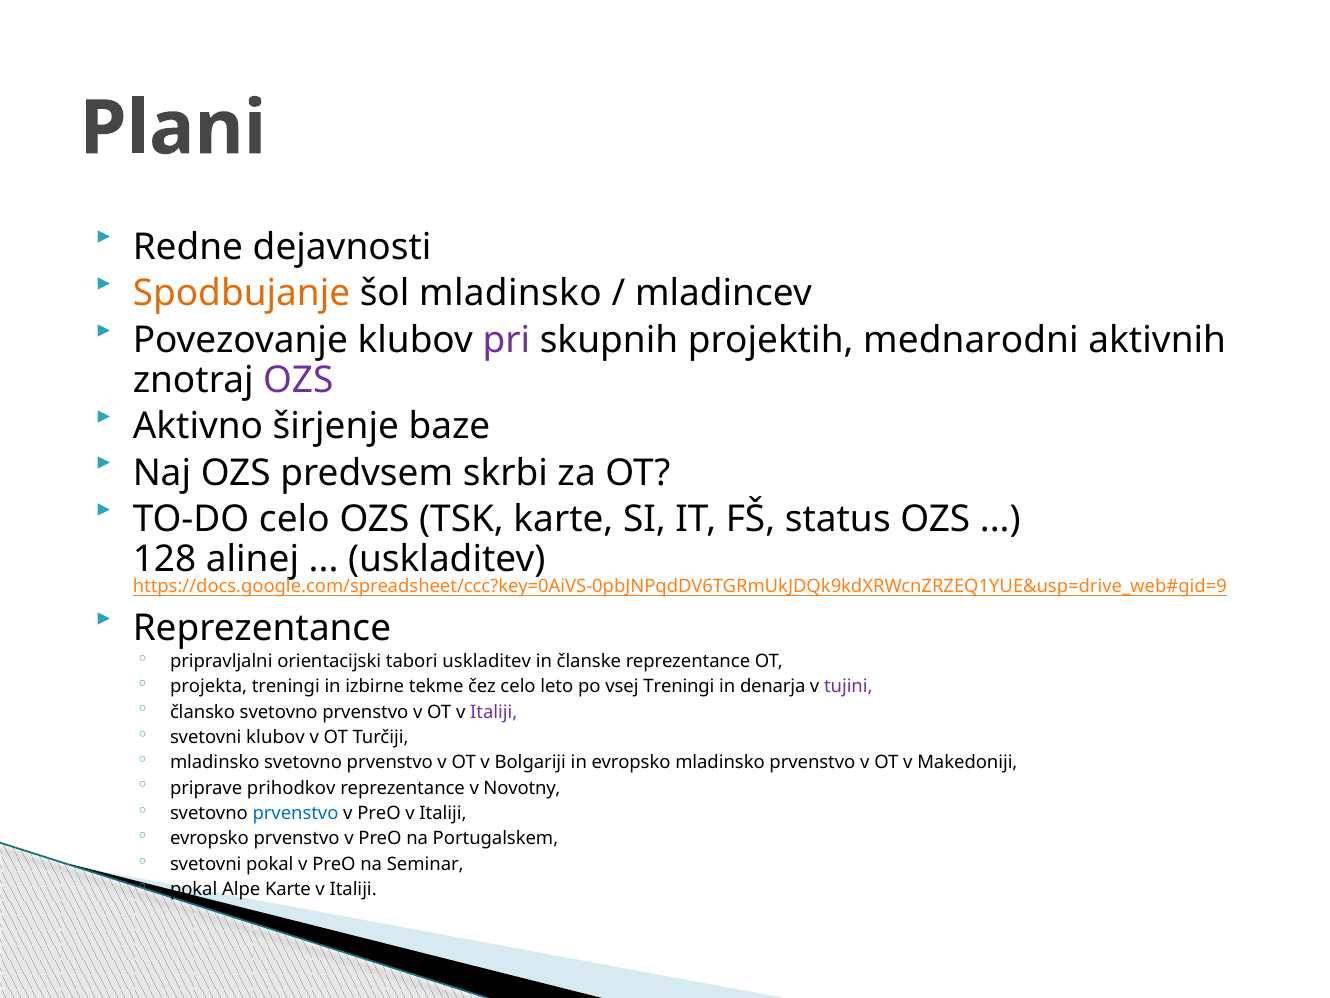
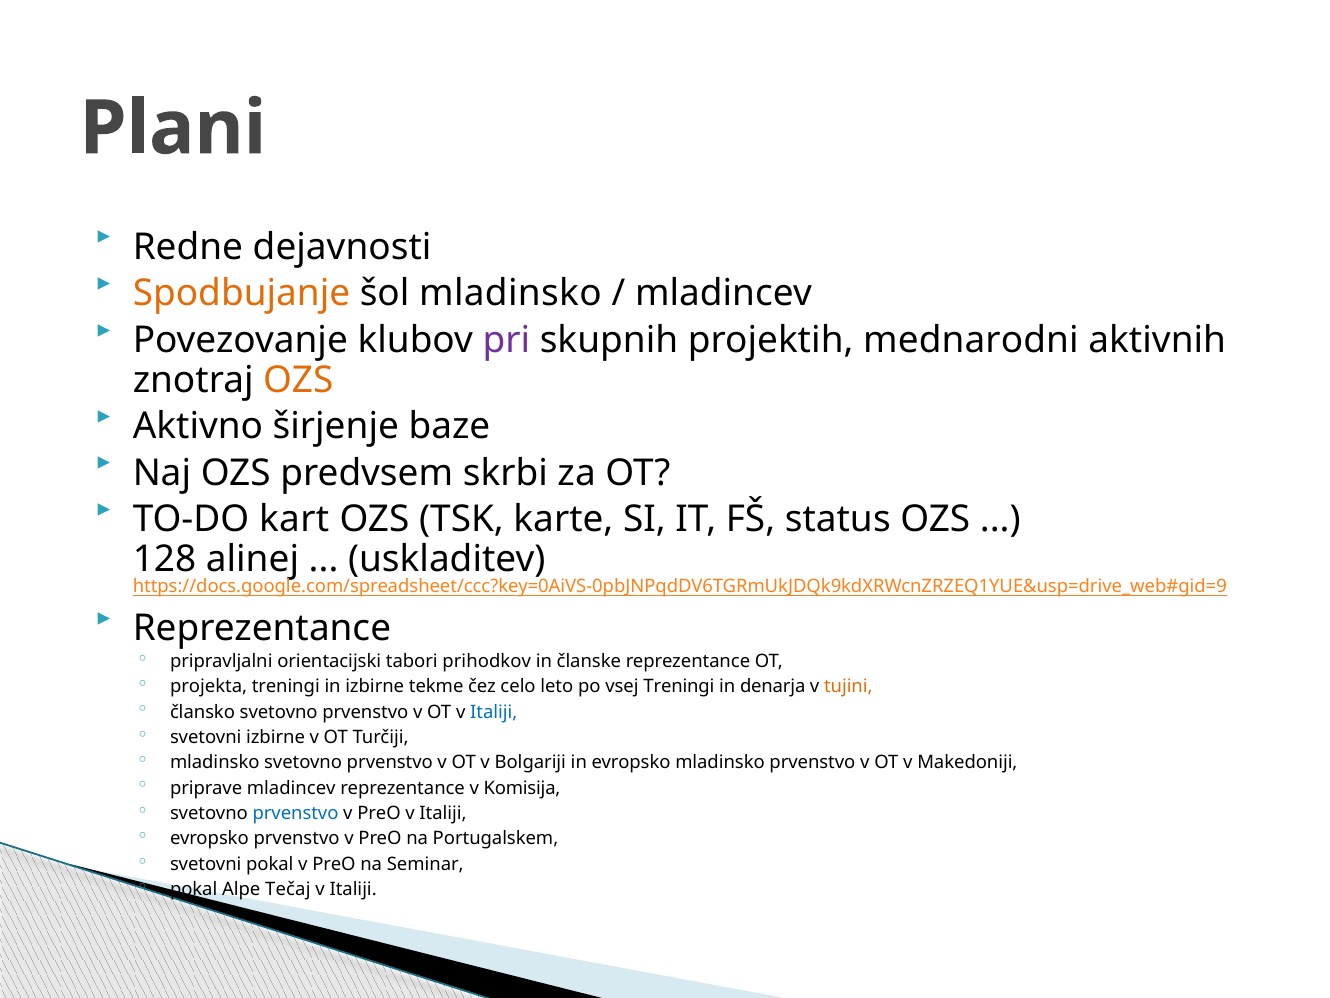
OZS at (298, 380) colour: purple -> orange
TO-DO celo: celo -> kart
tabori uskladitev: uskladitev -> prihodkov
tujini colour: purple -> orange
Italiji at (494, 712) colour: purple -> blue
svetovni klubov: klubov -> izbirne
priprave prihodkov: prihodkov -> mladincev
Novotny: Novotny -> Komisija
Alpe Karte: Karte -> Tečaj
